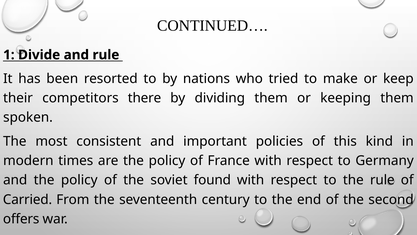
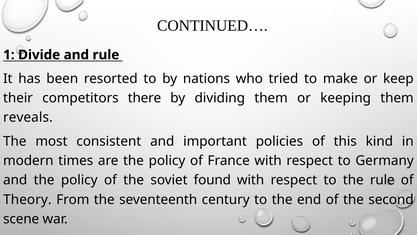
spoken: spoken -> reveals
Carried: Carried -> Theory
offers: offers -> scene
